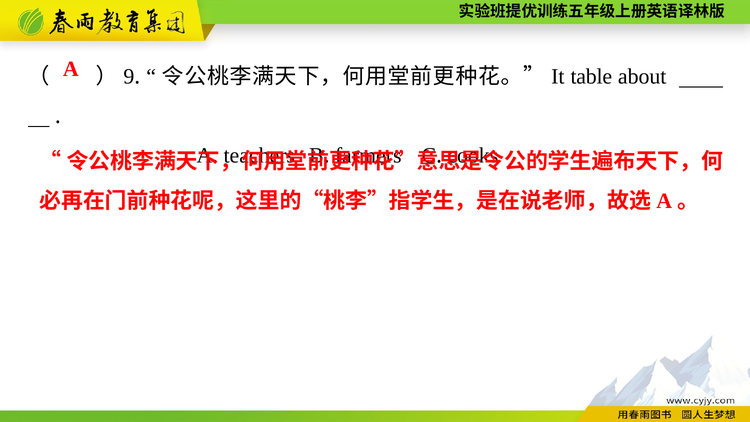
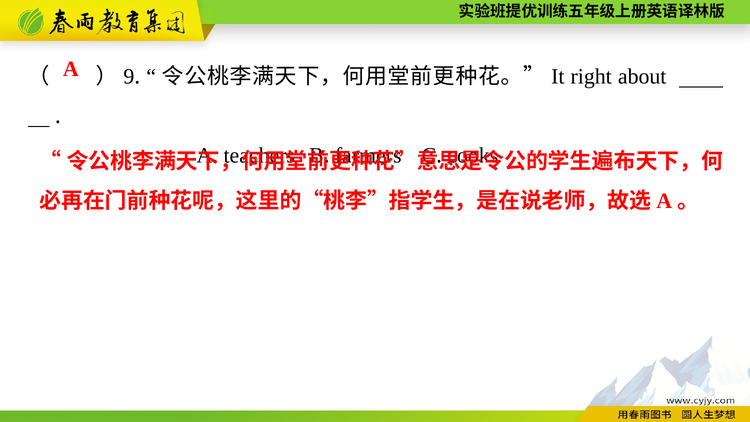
table: table -> right
